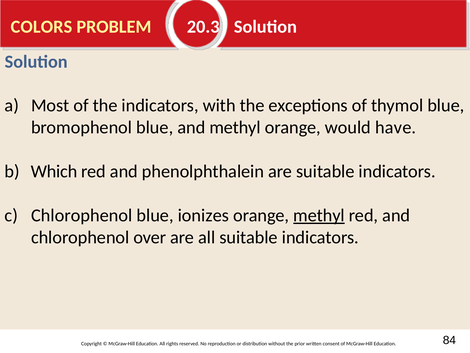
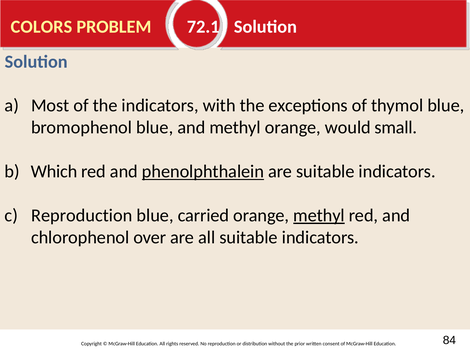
20.3: 20.3 -> 72.1
have: have -> small
phenolphthalein underline: none -> present
Chlorophenol at (82, 215): Chlorophenol -> Reproduction
ionizes: ionizes -> carried
